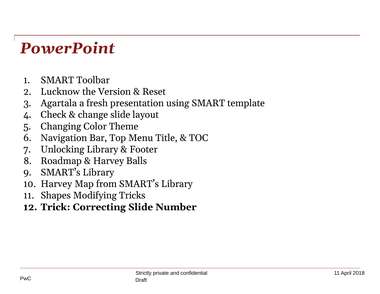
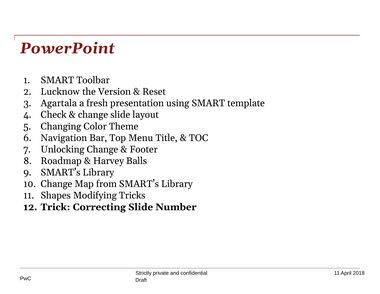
Unlocking Library: Library -> Change
Harvey at (56, 184): Harvey -> Change
